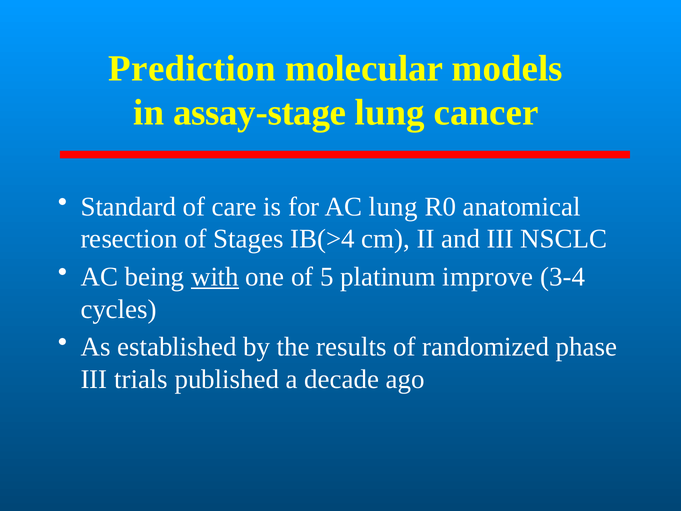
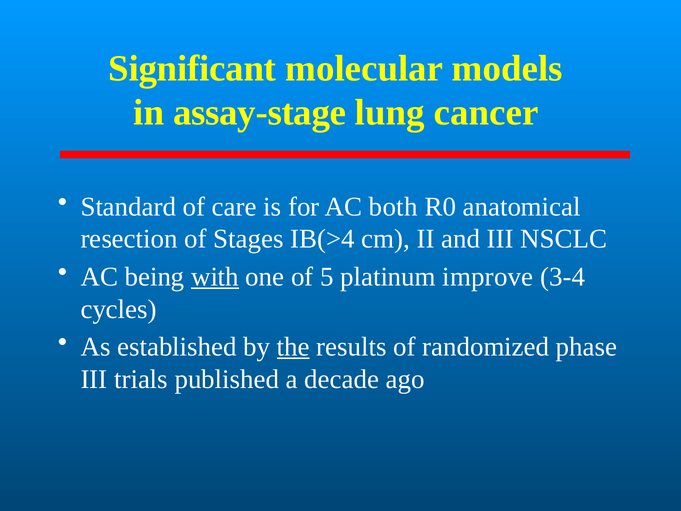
Prediction: Prediction -> Significant
AC lung: lung -> both
the underline: none -> present
